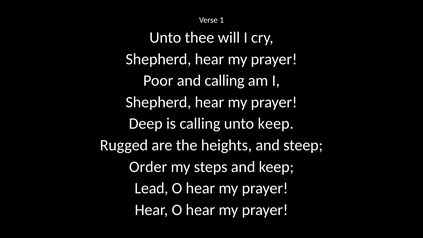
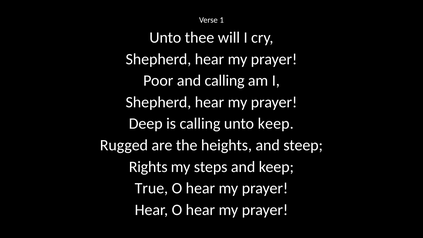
Order: Order -> Rights
Lead: Lead -> True
